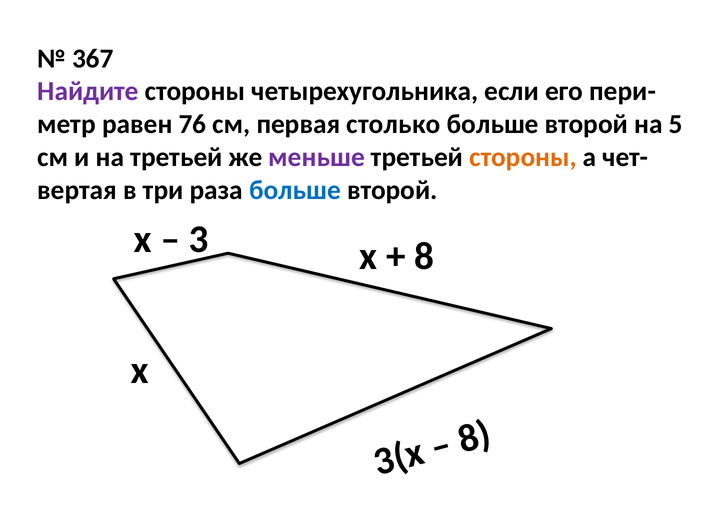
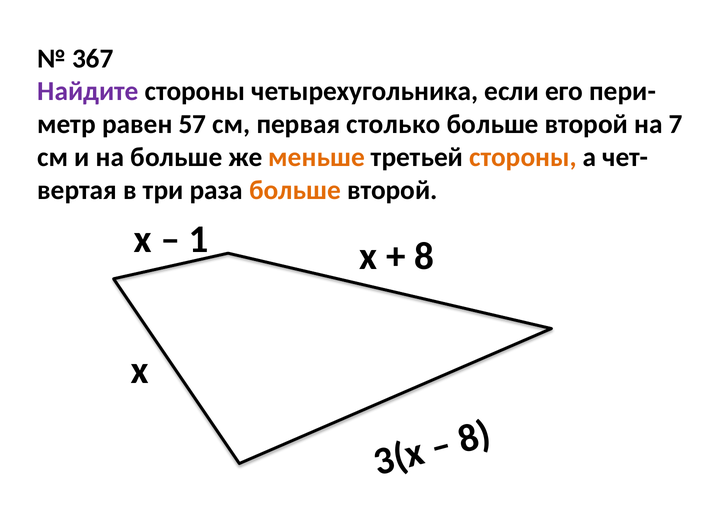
76: 76 -> 57
5: 5 -> 7
на третьей: третьей -> больше
меньше colour: purple -> orange
больше at (295, 190) colour: blue -> orange
3 at (199, 239): 3 -> 1
